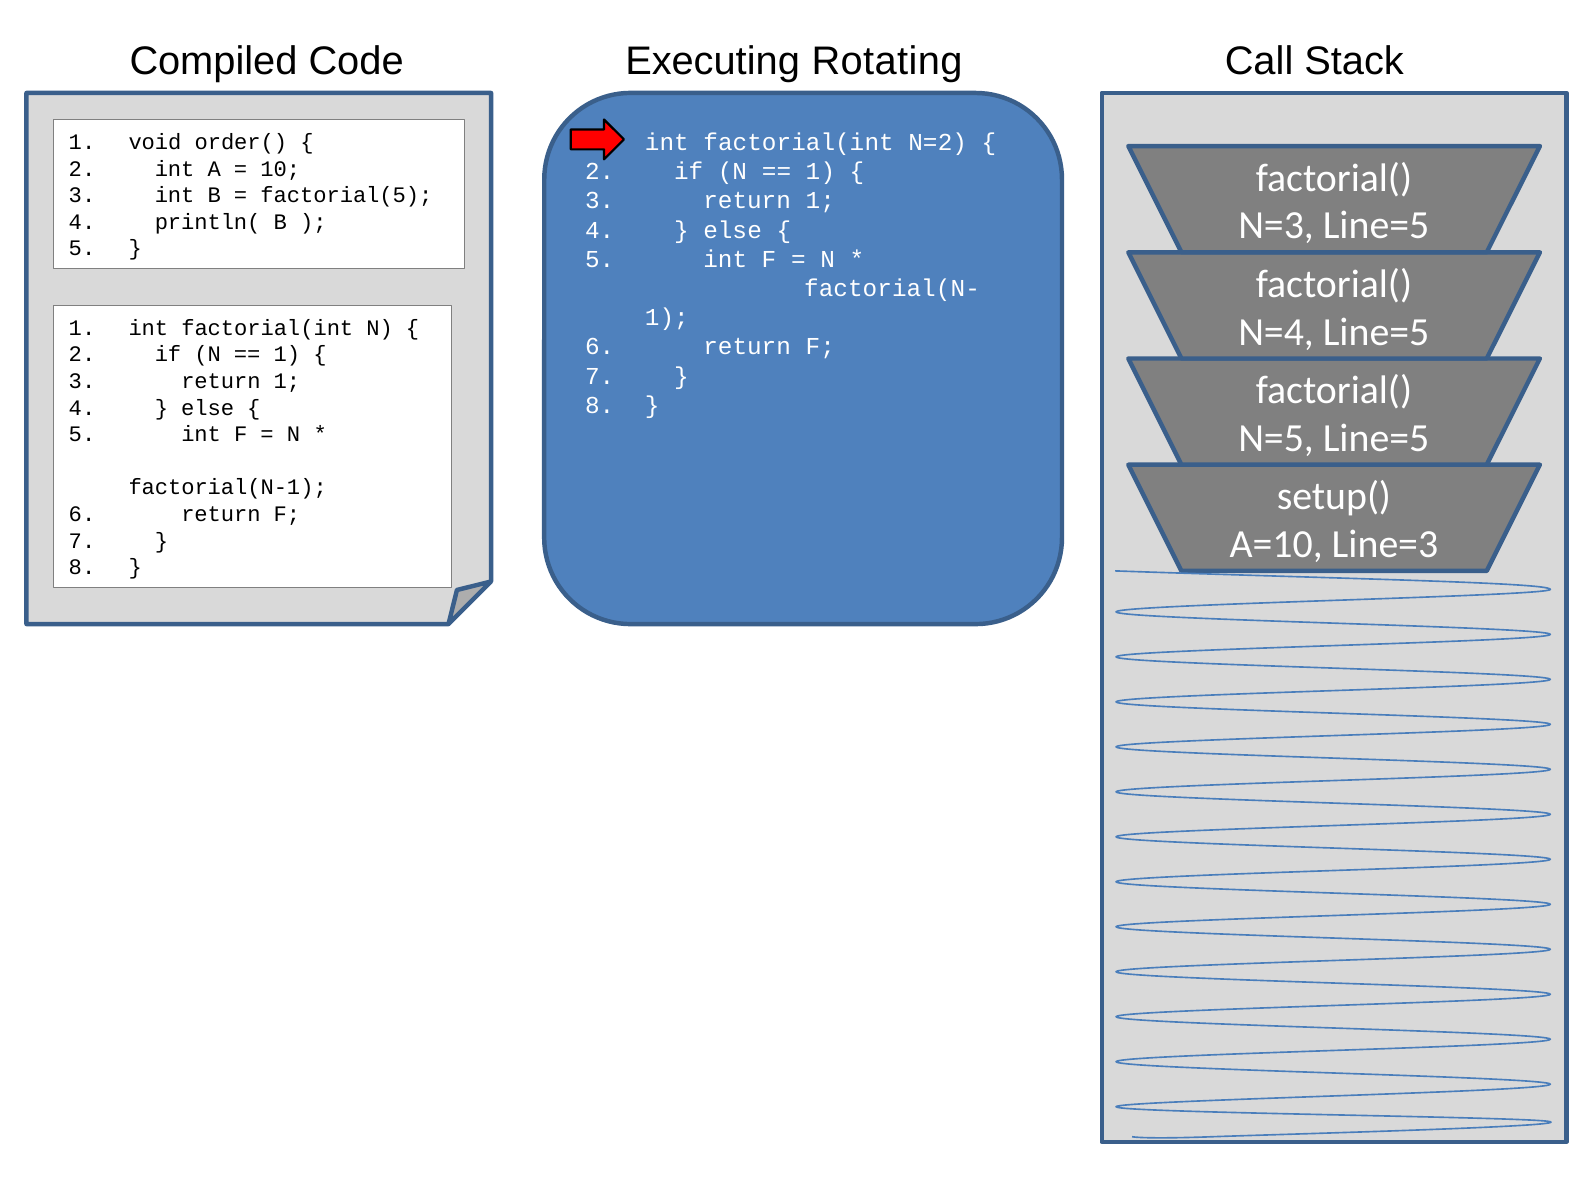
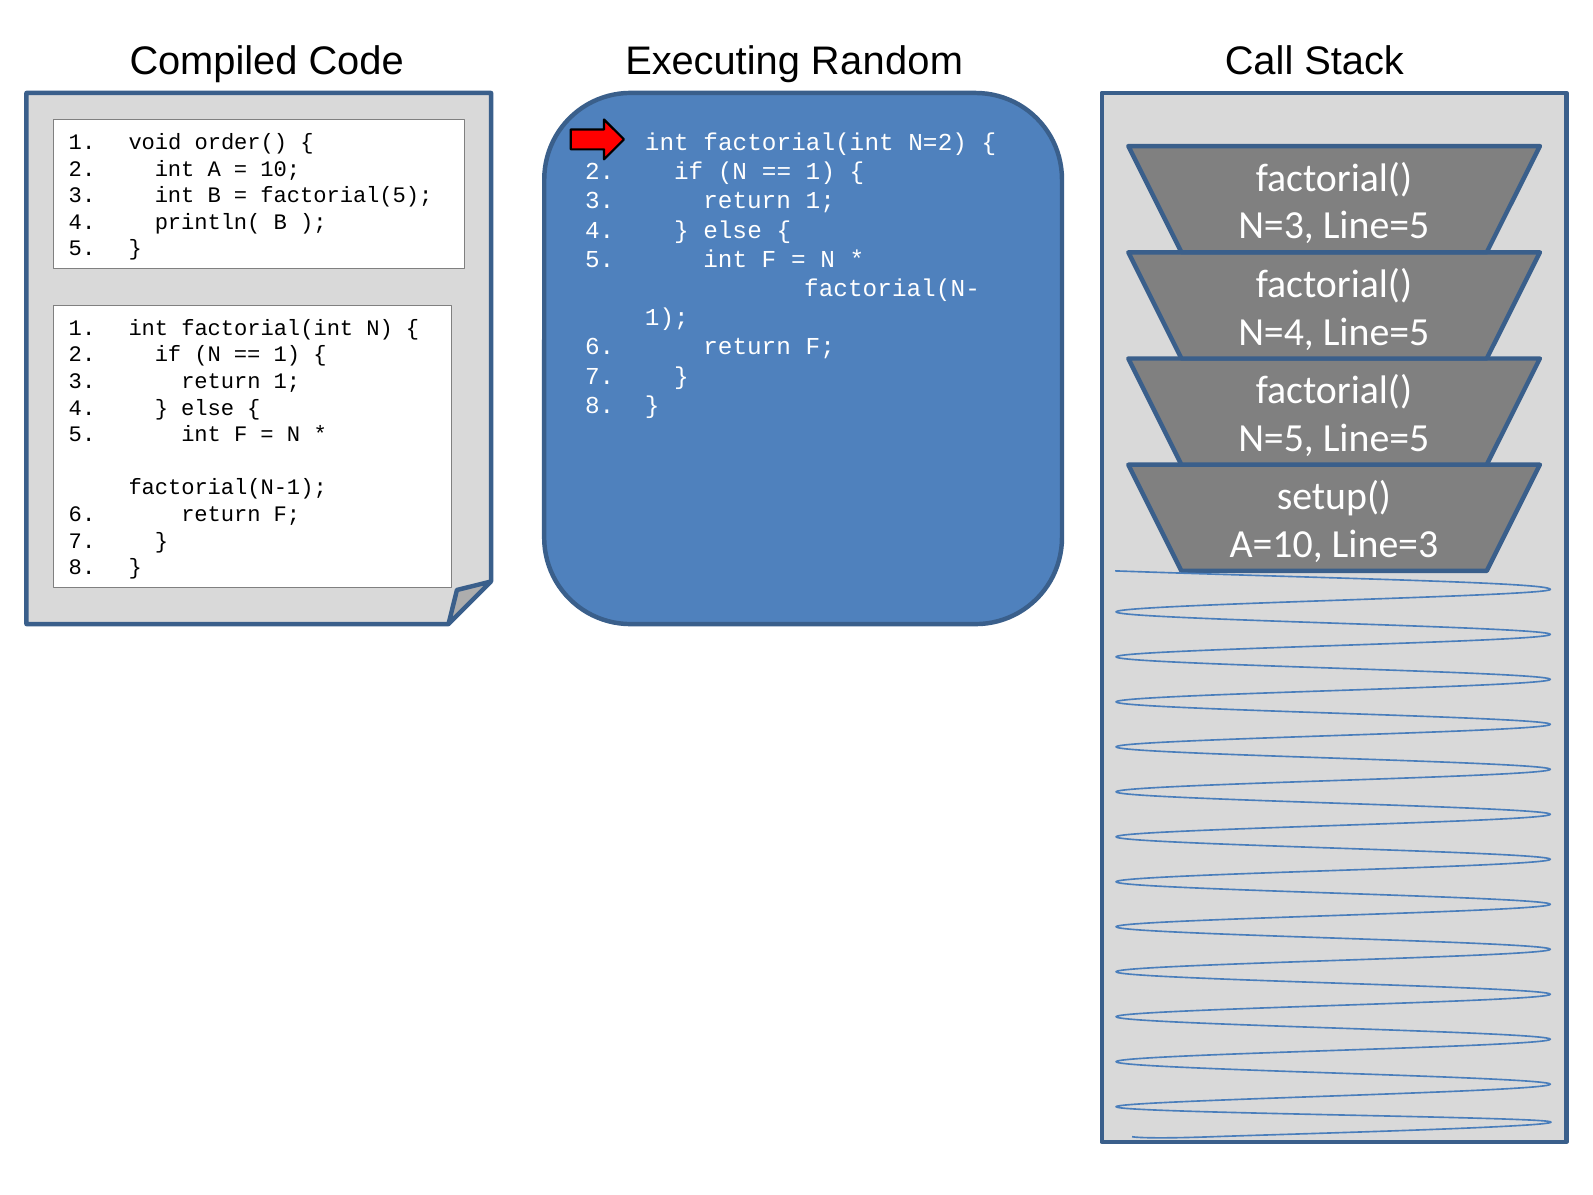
Rotating: Rotating -> Random
